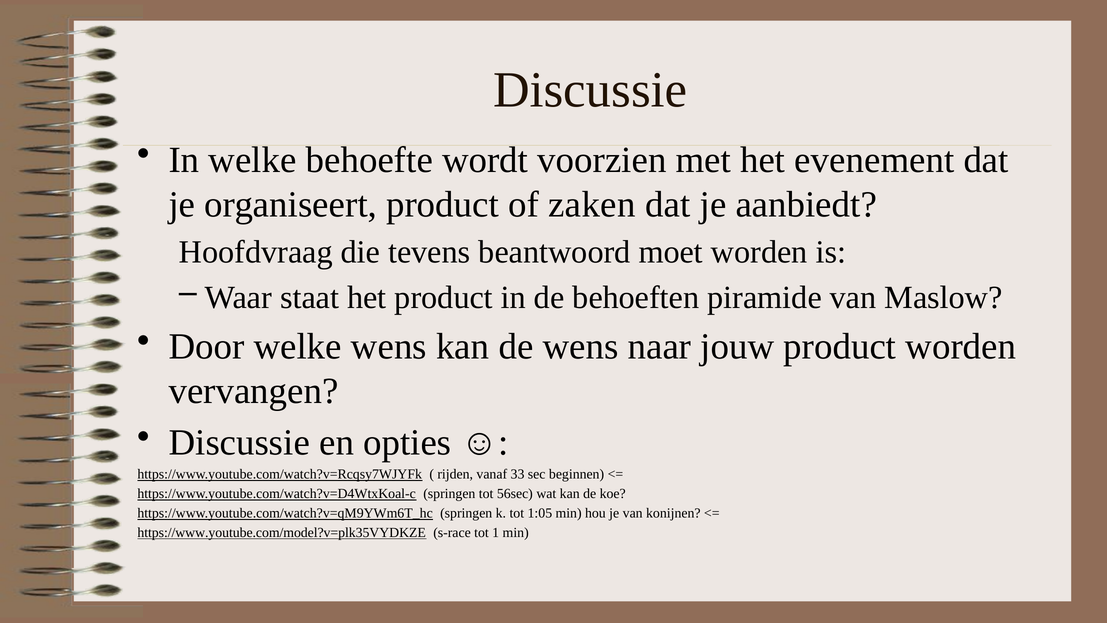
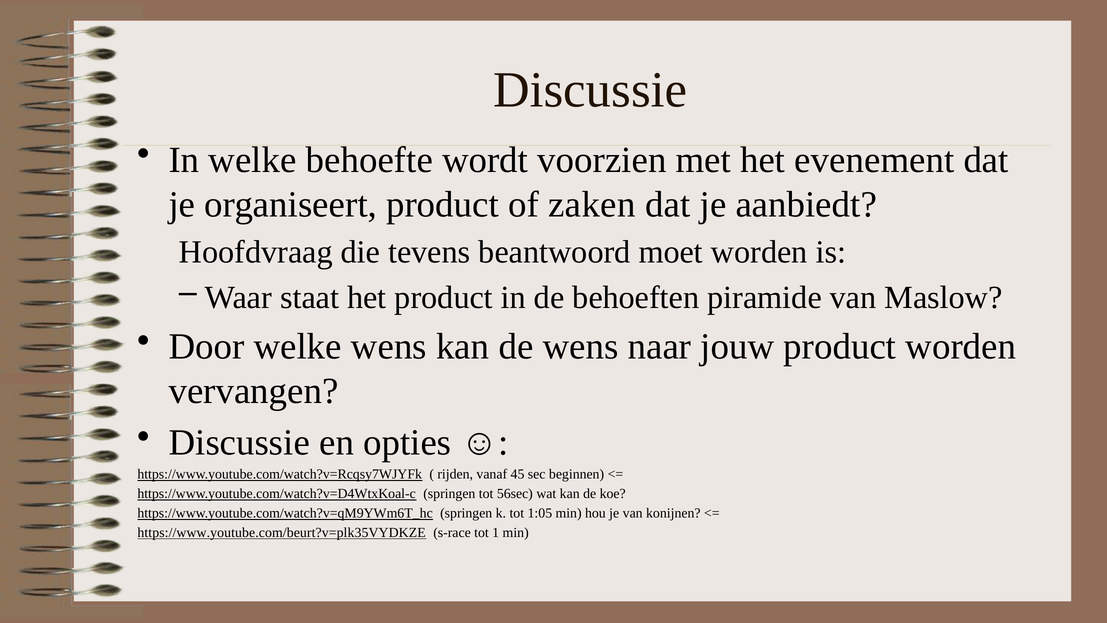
33: 33 -> 45
https://www.youtube.com/model?v=plk35VYDKZE: https://www.youtube.com/model?v=plk35VYDKZE -> https://www.youtube.com/beurt?v=plk35VYDKZE
